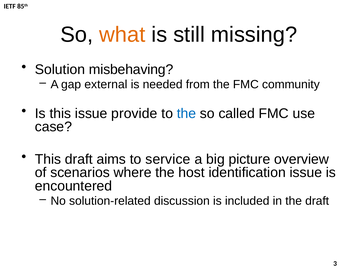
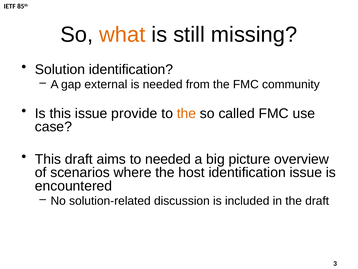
Solution misbehaving: misbehaving -> identification
the at (186, 113) colour: blue -> orange
to service: service -> needed
